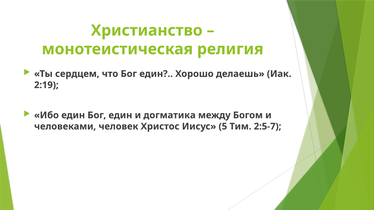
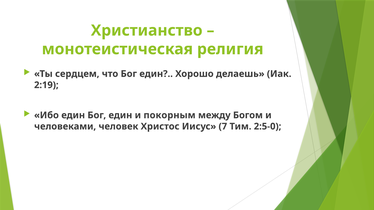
догматика: догматика -> покорным
5: 5 -> 7
2:5-7: 2:5-7 -> 2:5-0
